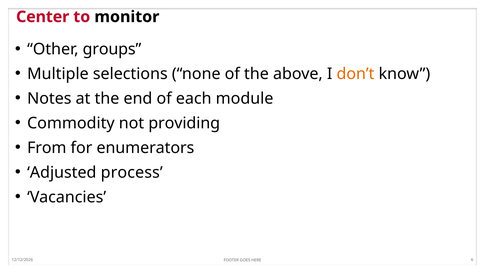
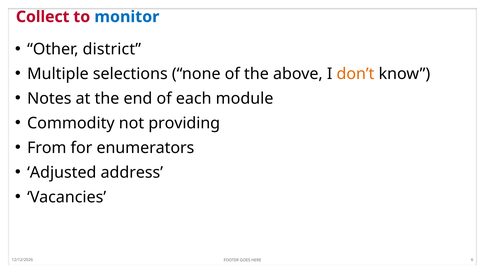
Center: Center -> Collect
monitor colour: black -> blue
groups: groups -> district
process: process -> address
